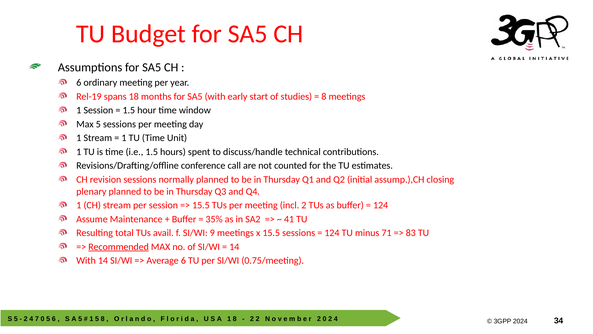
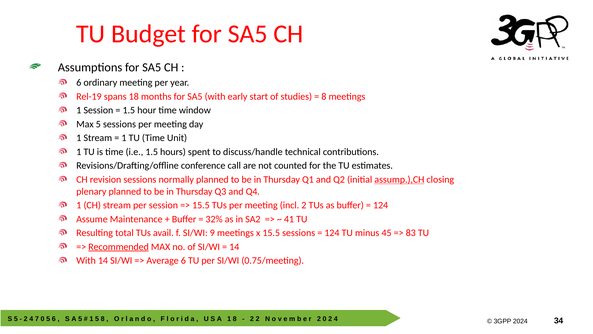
assump.),CH underline: none -> present
35%: 35% -> 32%
71: 71 -> 45
